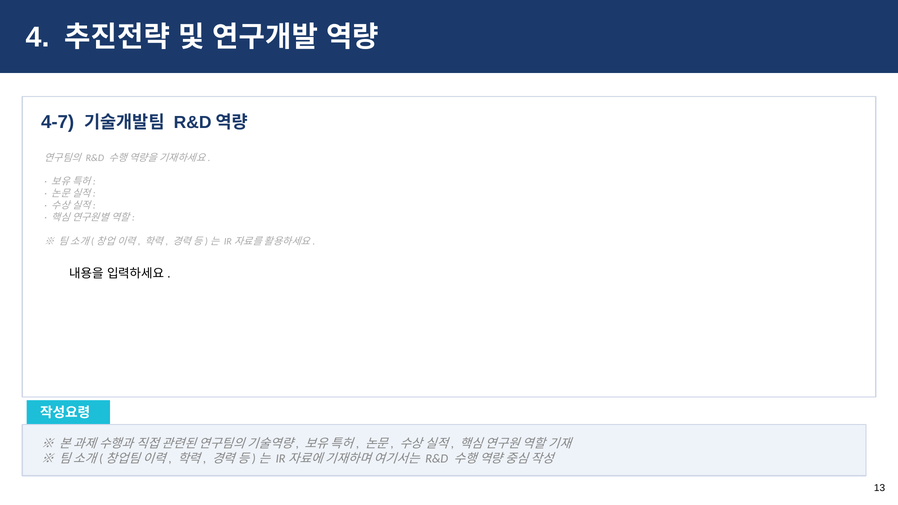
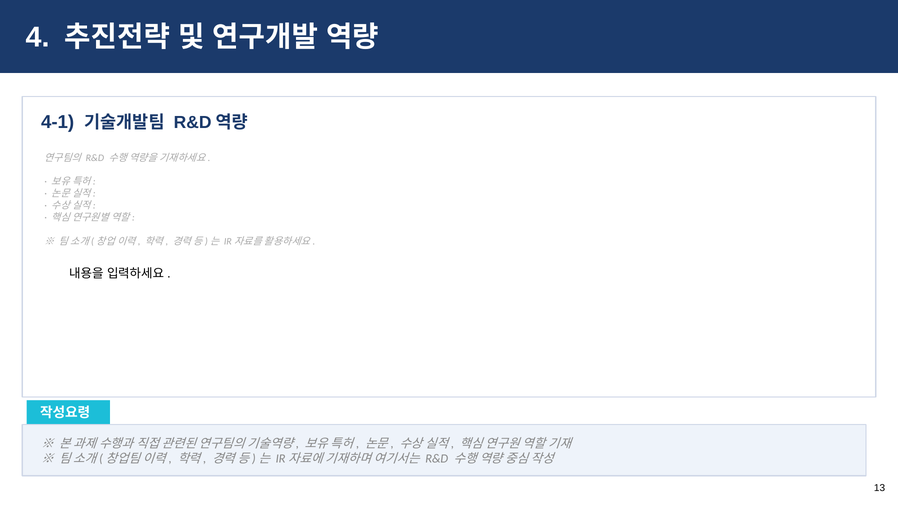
4-7: 4-7 -> 4-1
